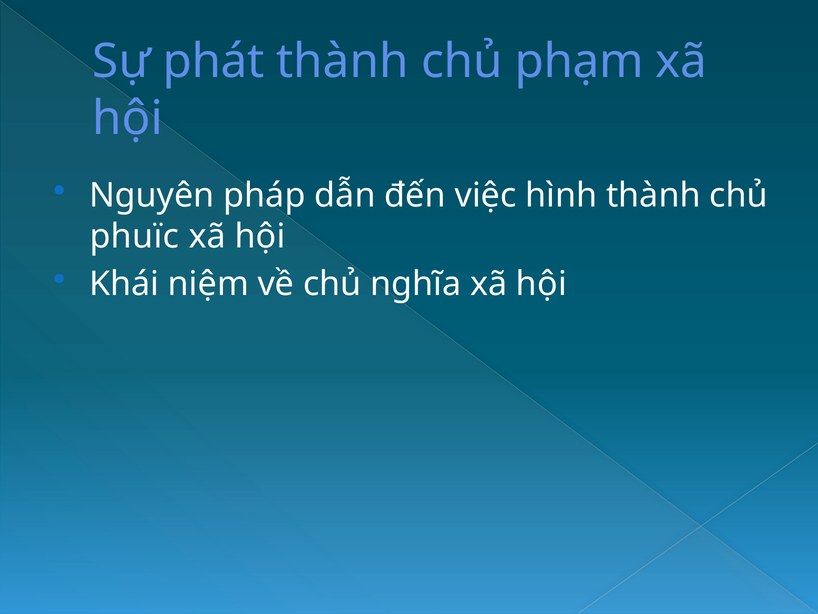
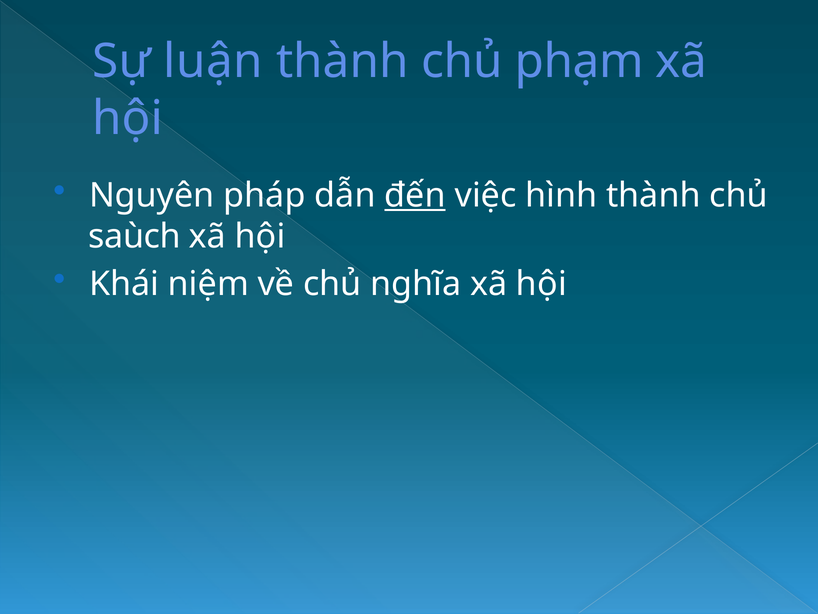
phát: phát -> luận
đến underline: none -> present
phuïc: phuïc -> saùch
